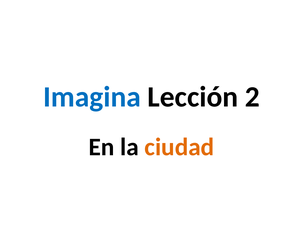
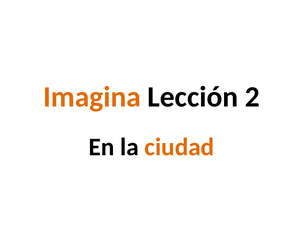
Imagina colour: blue -> orange
